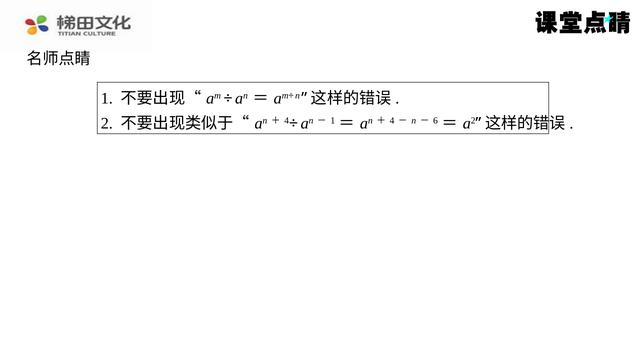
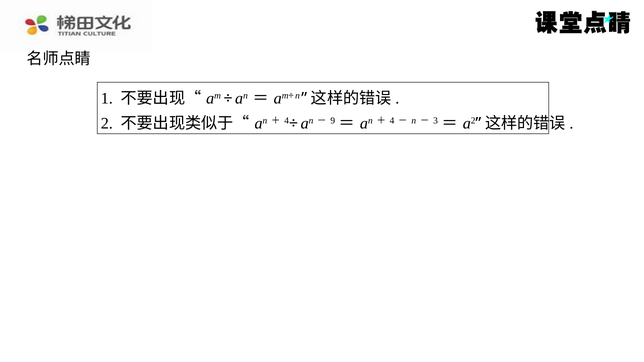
1 at (333, 121): 1 -> 9
6: 6 -> 3
